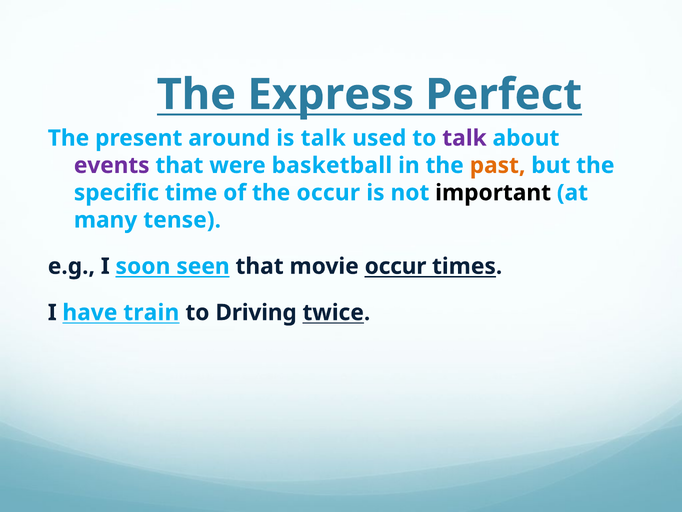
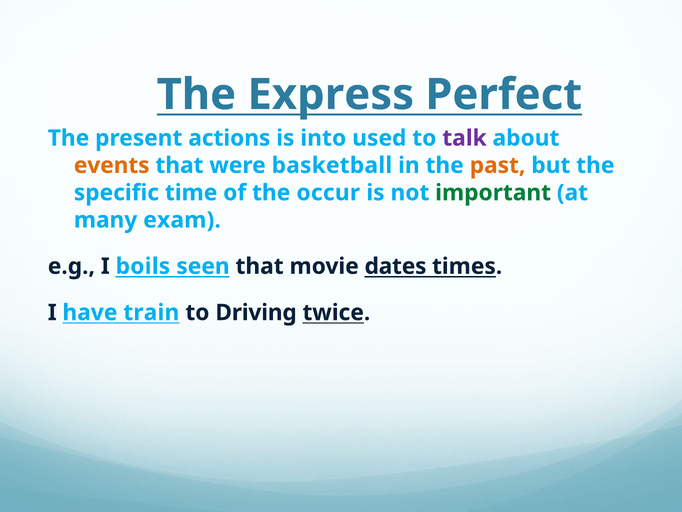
around: around -> actions
is talk: talk -> into
events colour: purple -> orange
important colour: black -> green
tense: tense -> exam
soon: soon -> boils
movie occur: occur -> dates
